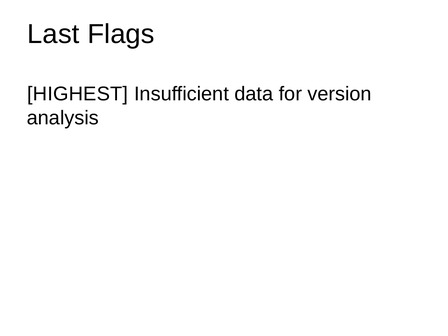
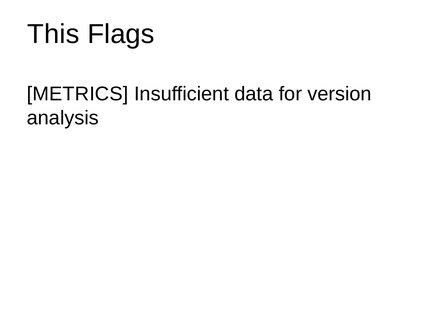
Last: Last -> This
HIGHEST: HIGHEST -> METRICS
